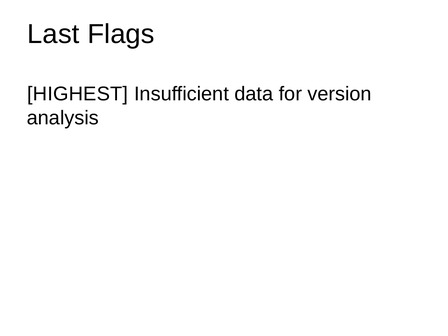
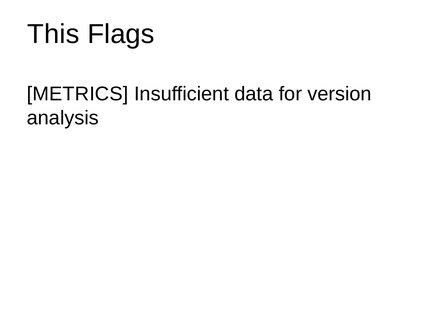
Last: Last -> This
HIGHEST: HIGHEST -> METRICS
